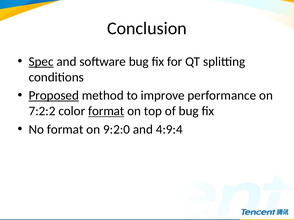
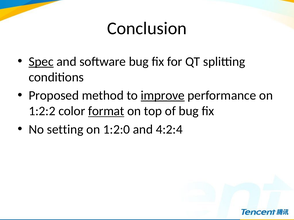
Proposed underline: present -> none
improve underline: none -> present
7:2:2: 7:2:2 -> 1:2:2
No format: format -> setting
9:2:0: 9:2:0 -> 1:2:0
4:9:4: 4:9:4 -> 4:2:4
